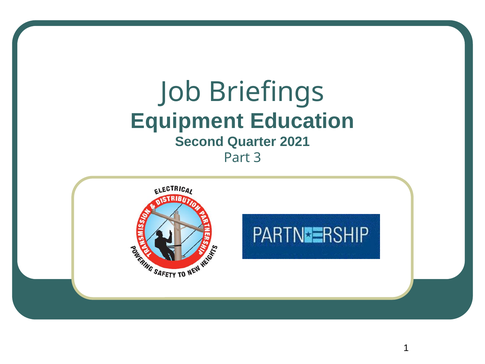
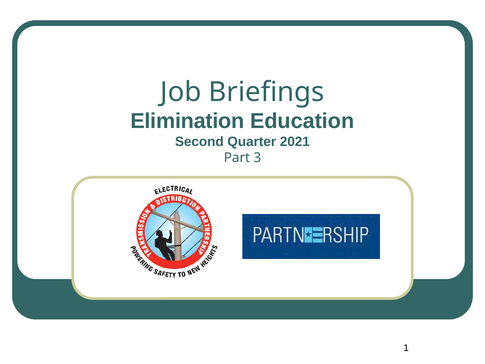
Equipment: Equipment -> Elimination
